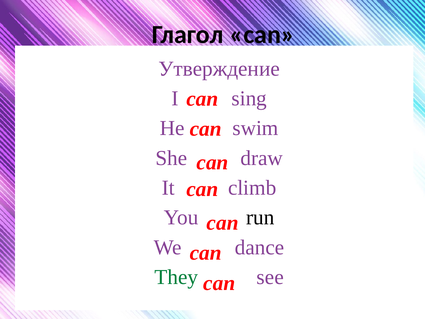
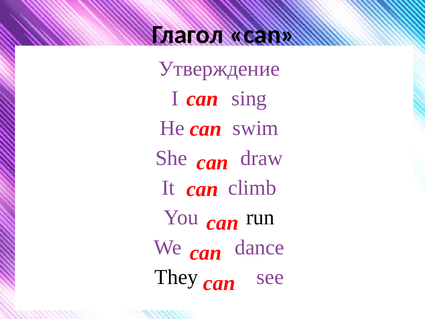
They colour: green -> black
